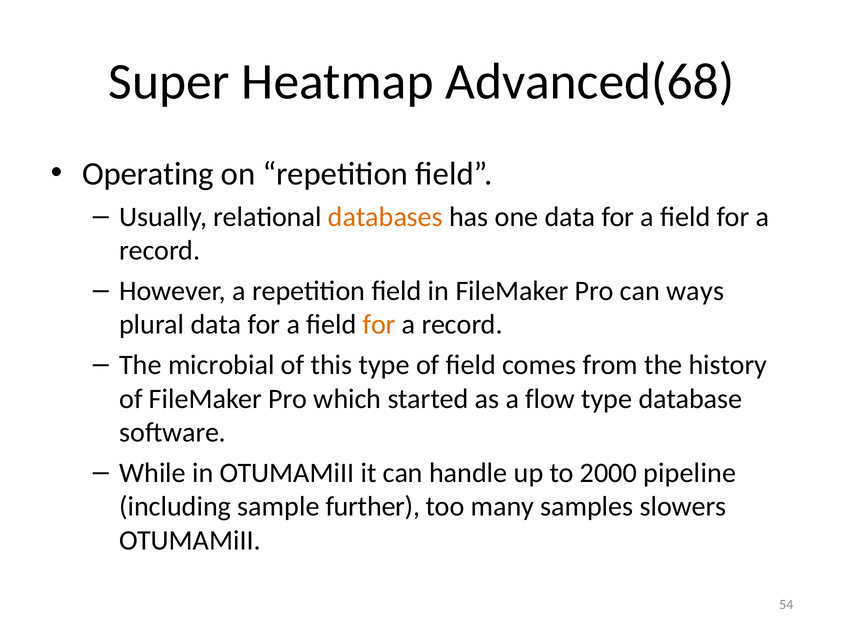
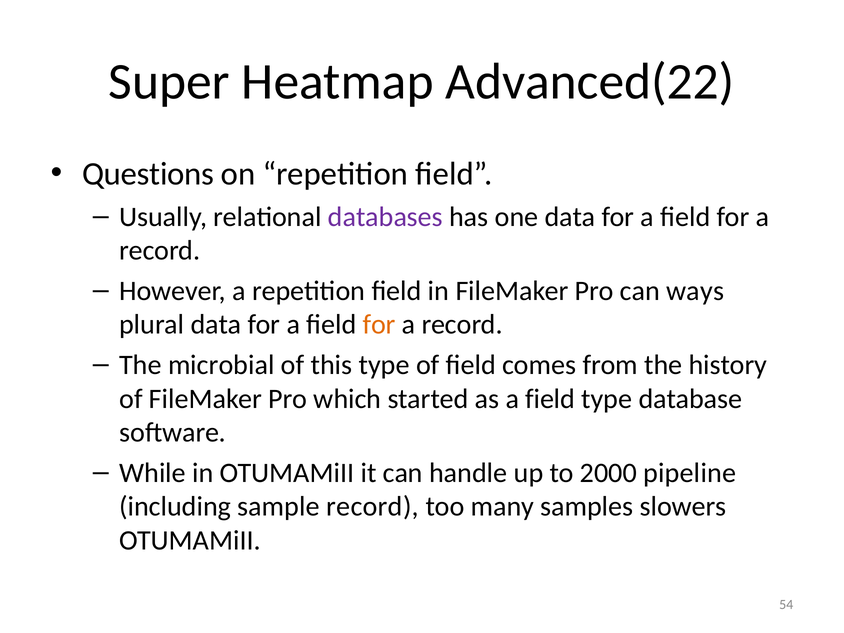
Advanced(68: Advanced(68 -> Advanced(22
Operating: Operating -> Questions
databases colour: orange -> purple
as a flow: flow -> field
sample further: further -> record
